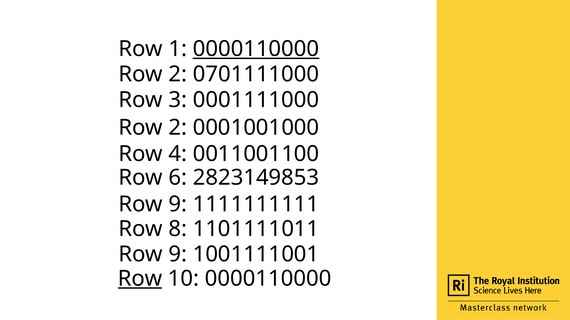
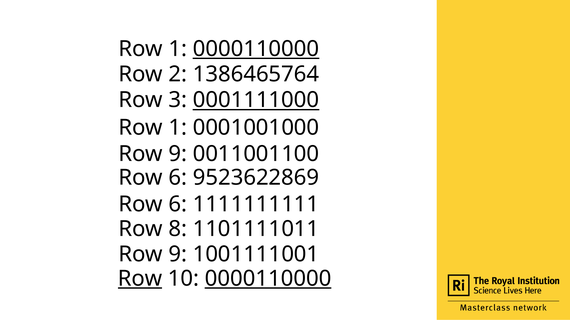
0701111000: 0701111000 -> 1386465764
0001111000 underline: none -> present
2 at (178, 128): 2 -> 1
4 at (178, 154): 4 -> 9
2823149853: 2823149853 -> 9523622869
9 at (178, 205): 9 -> 6
0000110000 at (268, 279) underline: none -> present
